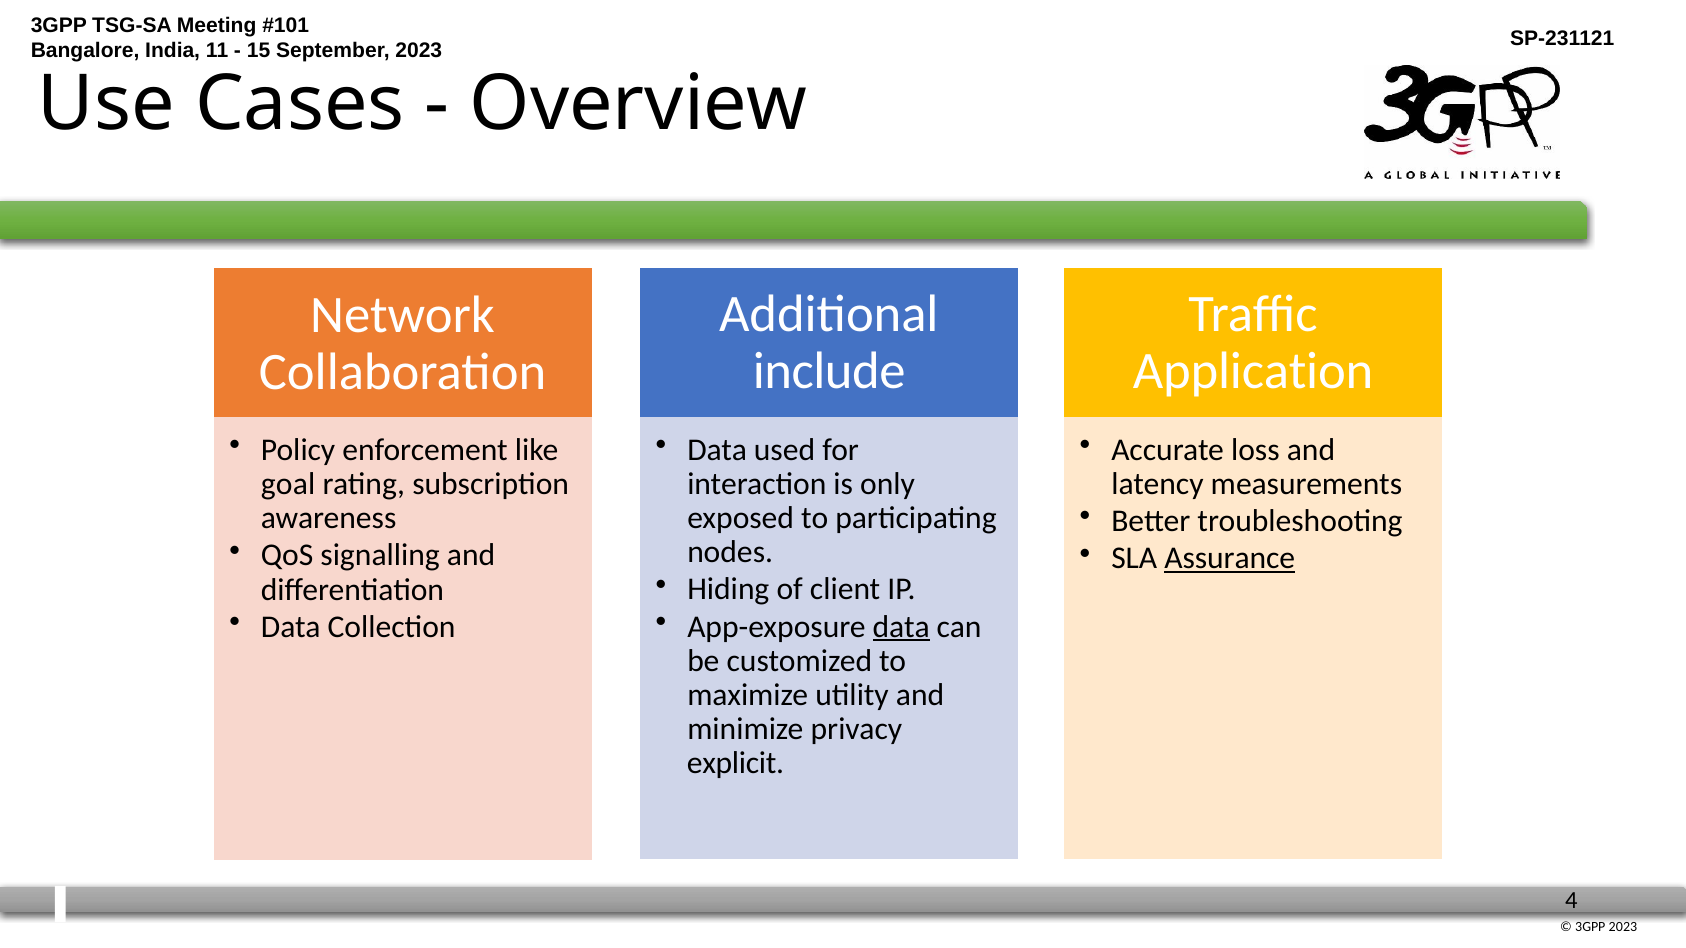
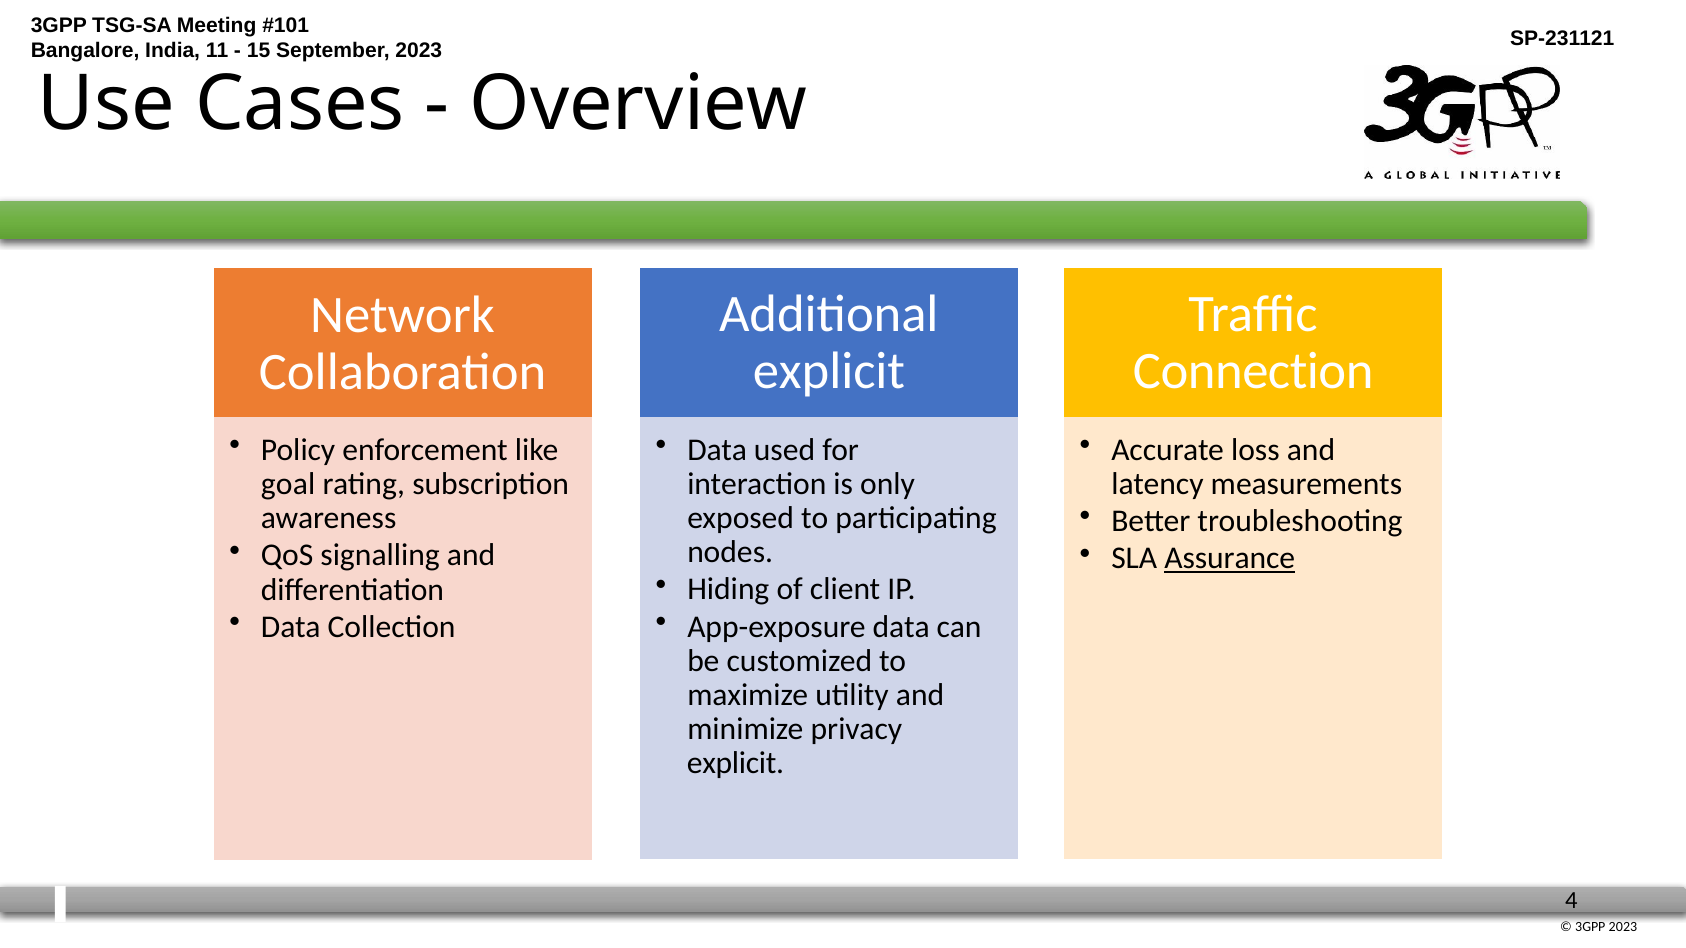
include at (829, 372): include -> explicit
Application: Application -> Connection
data at (901, 627) underline: present -> none
